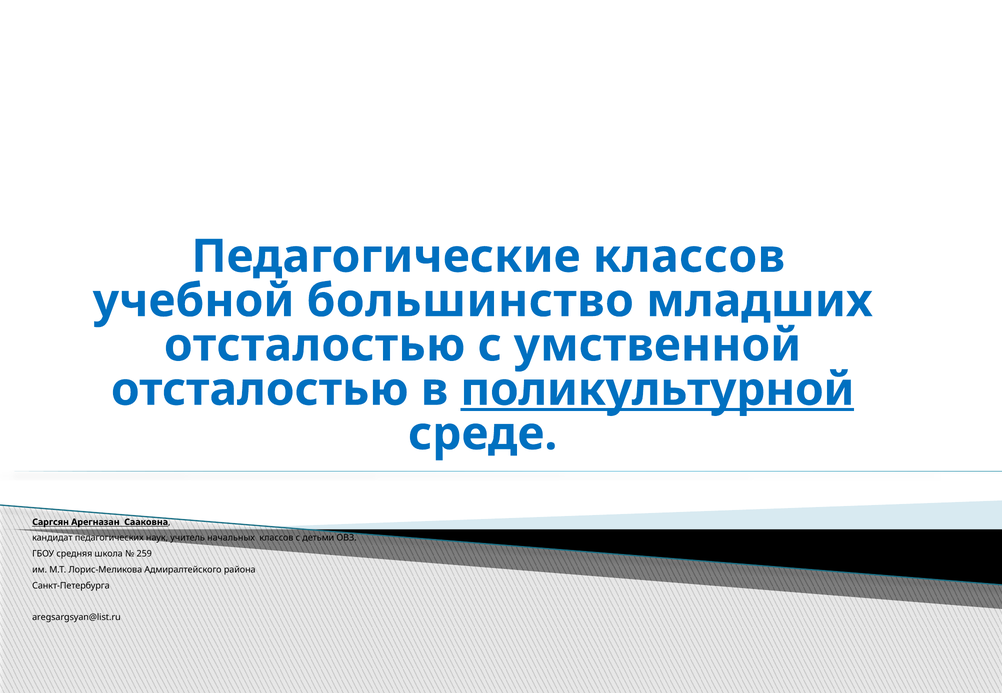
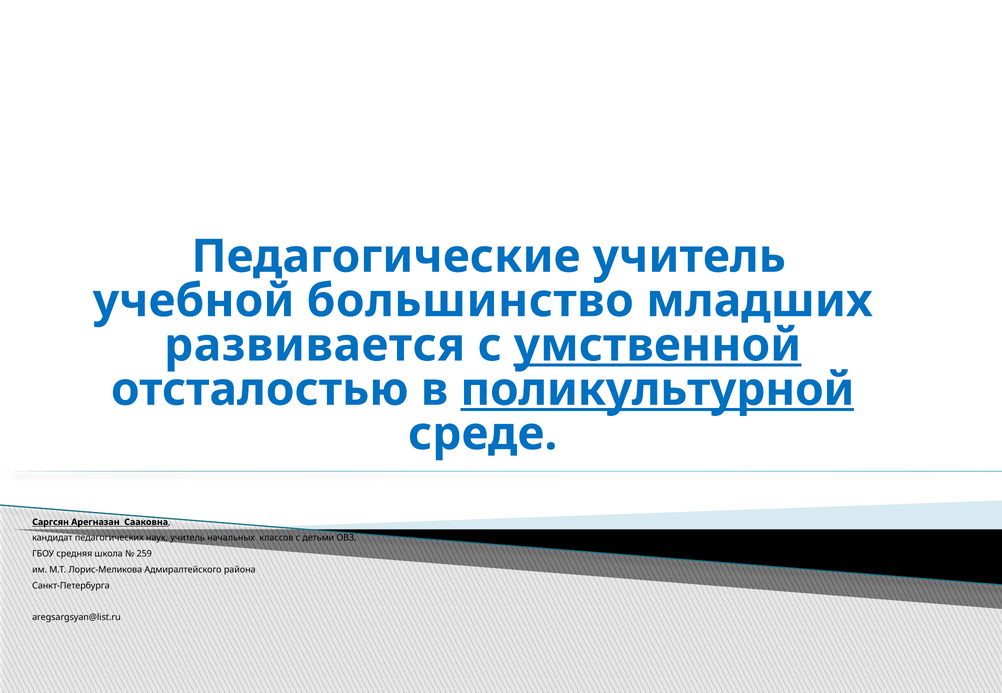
Педагогические классов: классов -> учитель
отсталостью at (315, 346): отсталостью -> развивается
умственной underline: none -> present
